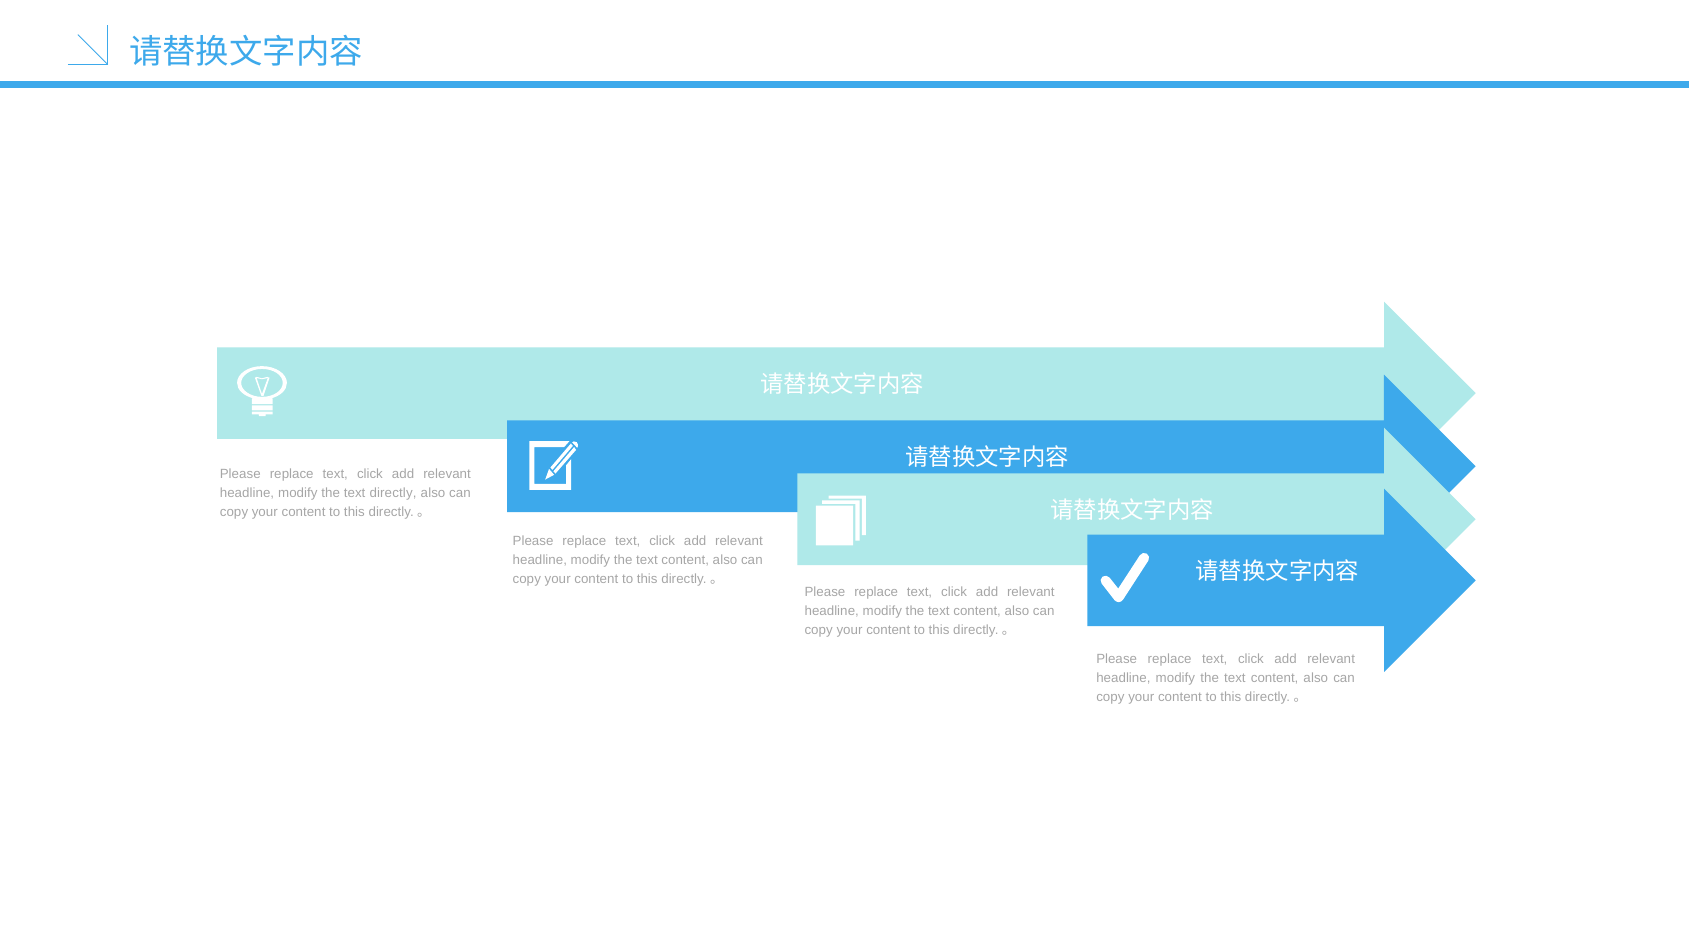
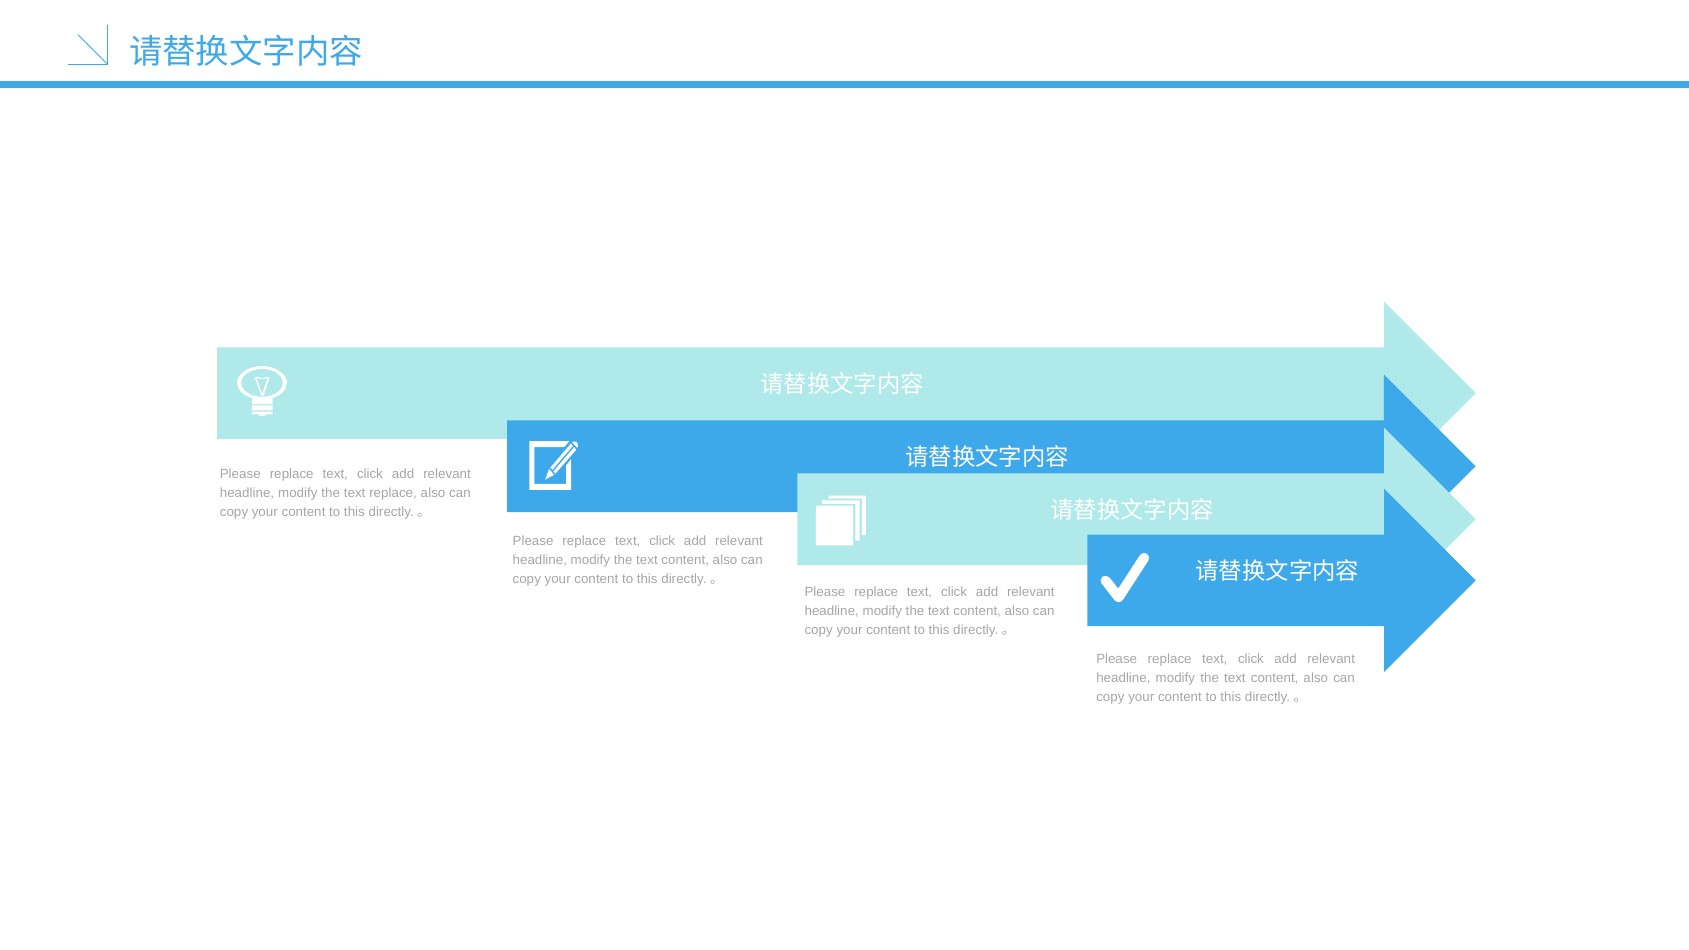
text directly: directly -> replace
